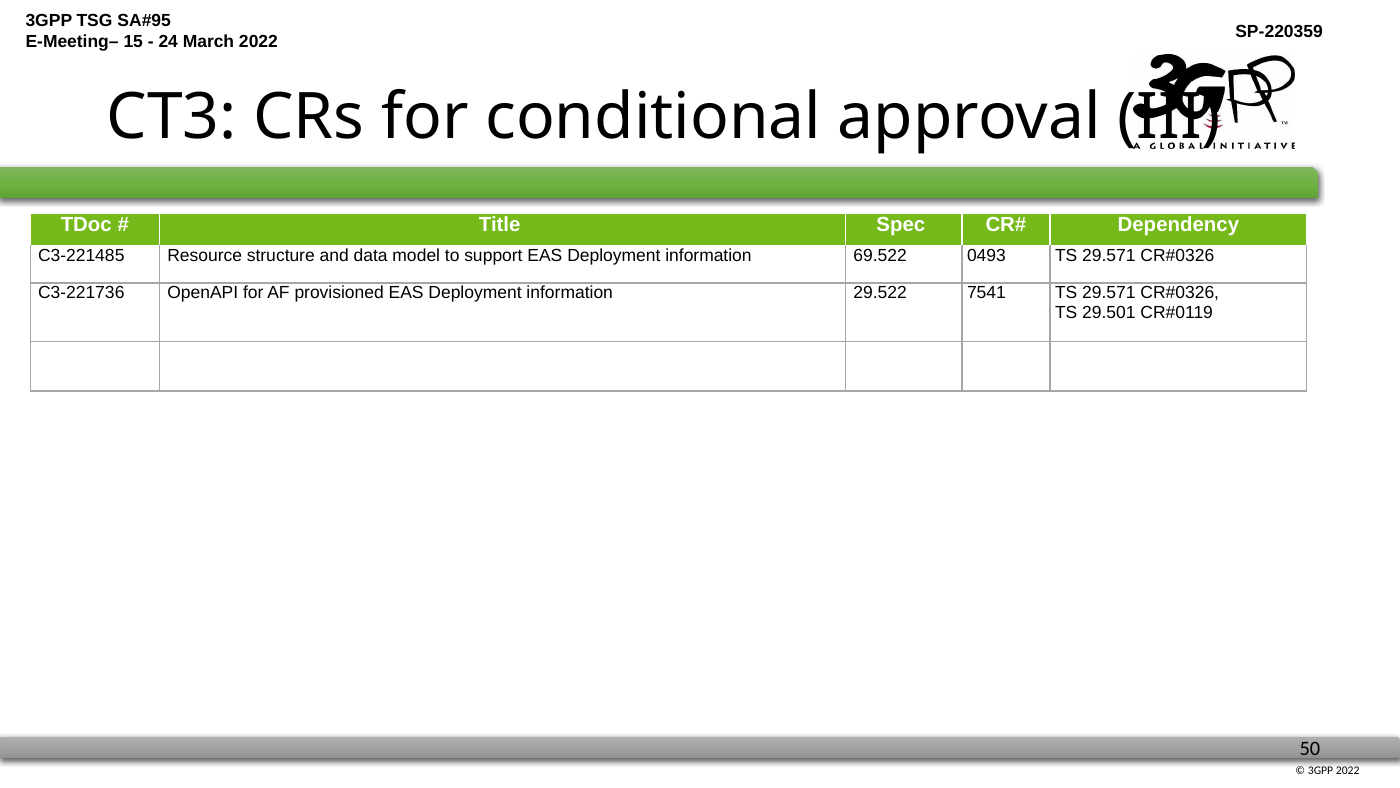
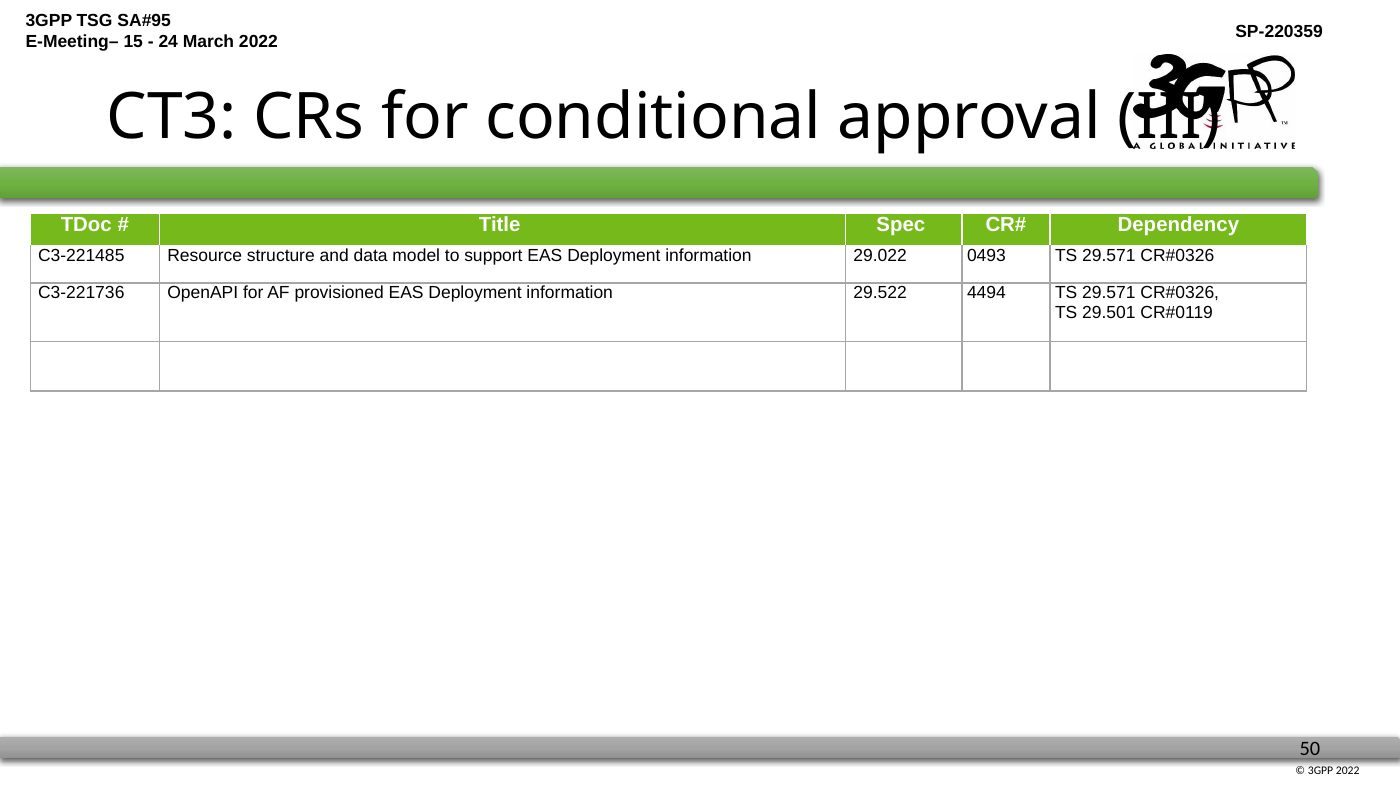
69.522: 69.522 -> 29.022
7541: 7541 -> 4494
